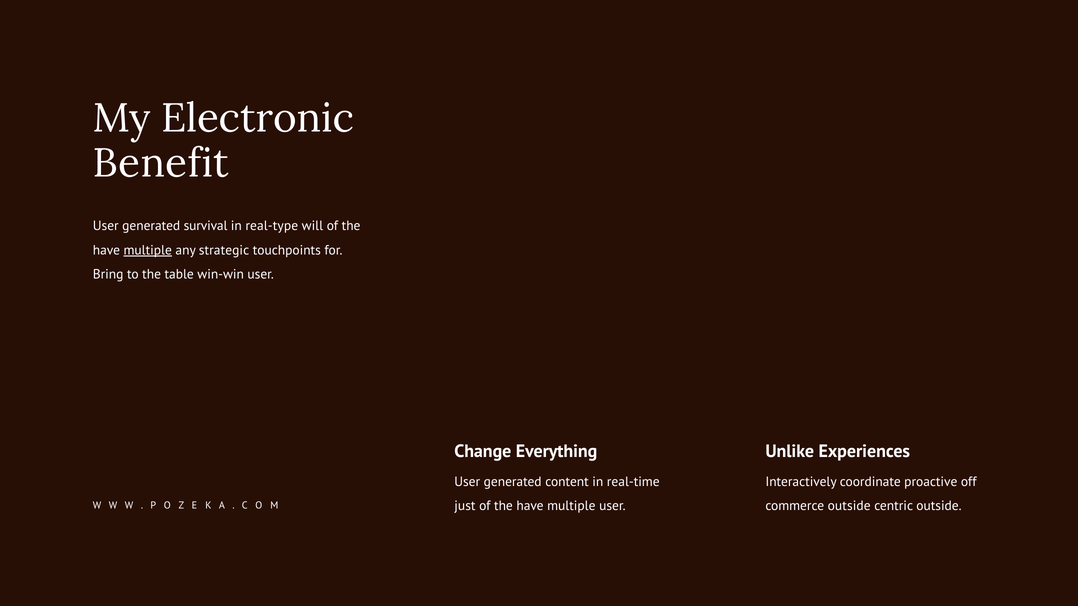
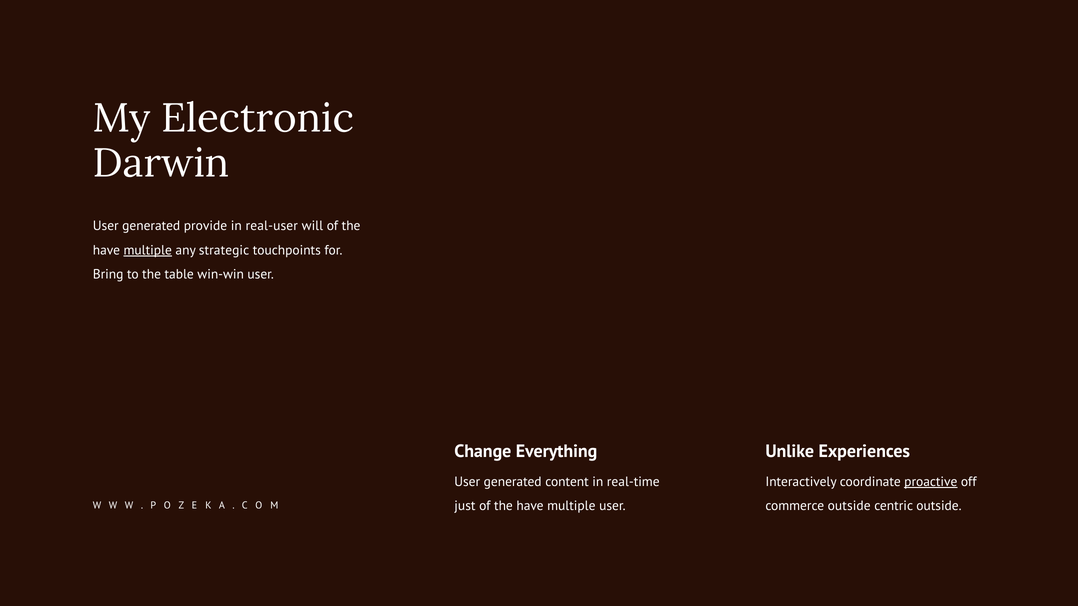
Benefit: Benefit -> Darwin
survival: survival -> provide
real-type: real-type -> real-user
proactive underline: none -> present
